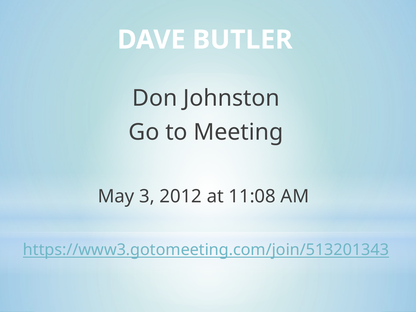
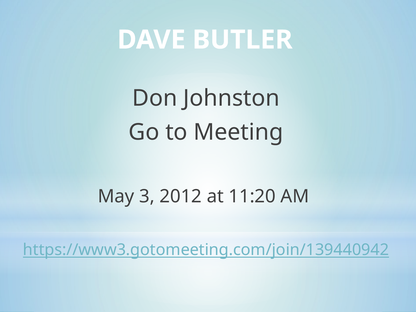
11:08: 11:08 -> 11:20
https://www3.gotomeeting.com/join/513201343: https://www3.gotomeeting.com/join/513201343 -> https://www3.gotomeeting.com/join/139440942
